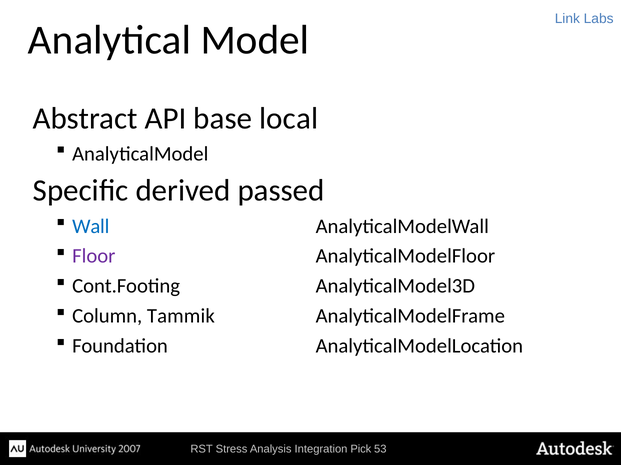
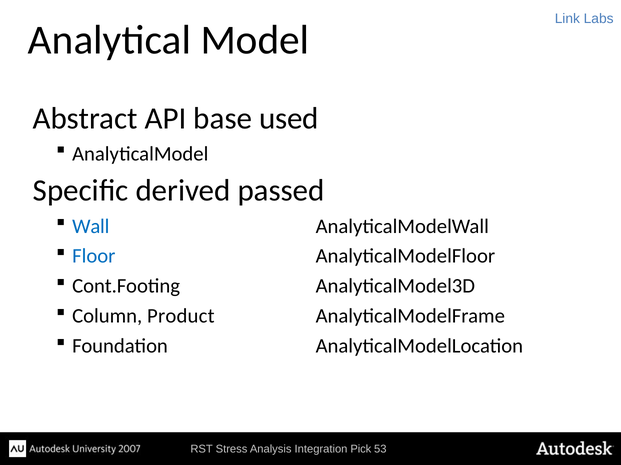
local: local -> used
Floor colour: purple -> blue
Tammik: Tammik -> Product
